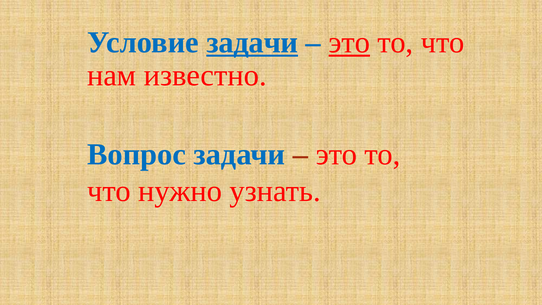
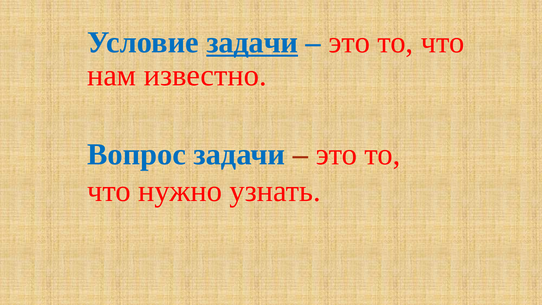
это at (349, 43) underline: present -> none
